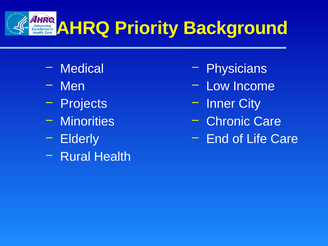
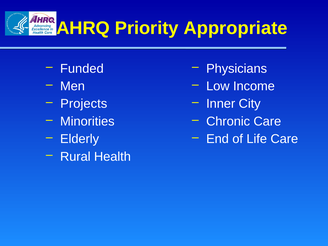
Background: Background -> Appropriate
Medical: Medical -> Funded
